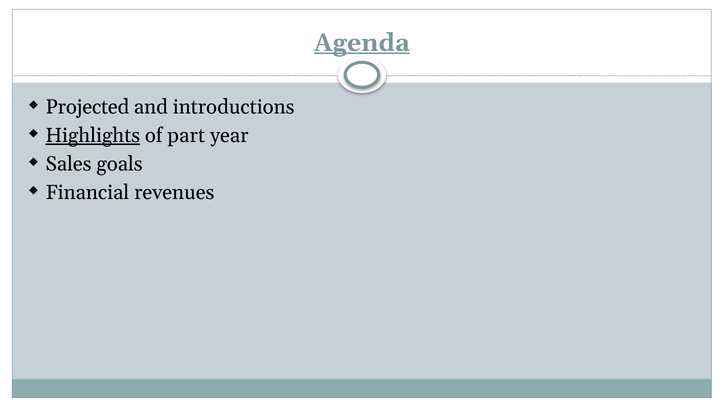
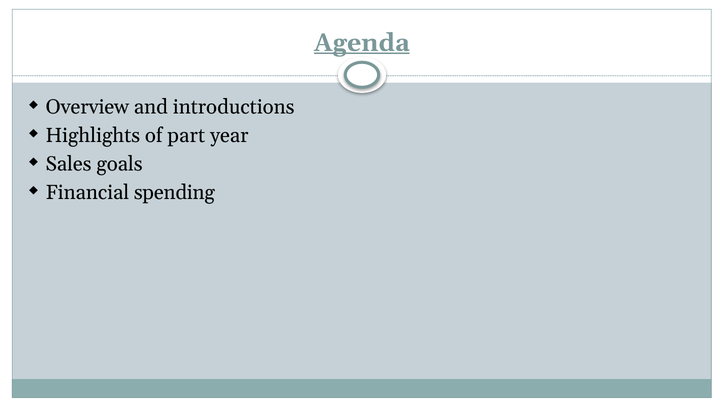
Projected: Projected -> Overview
Highlights underline: present -> none
revenues: revenues -> spending
